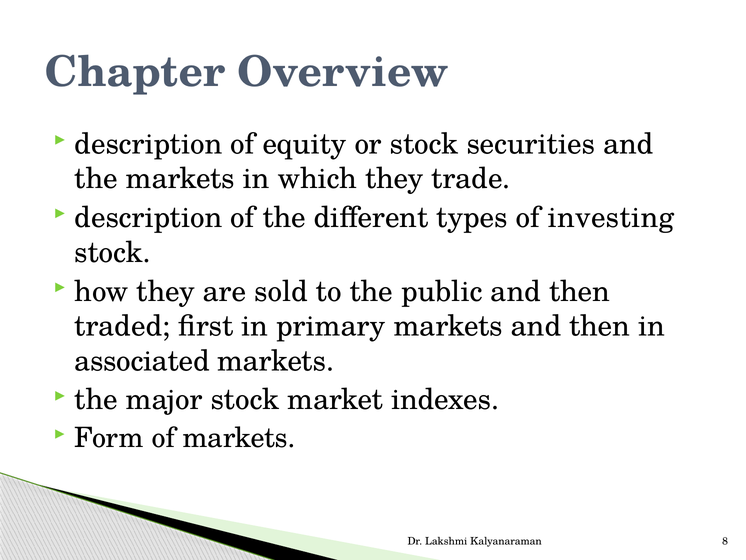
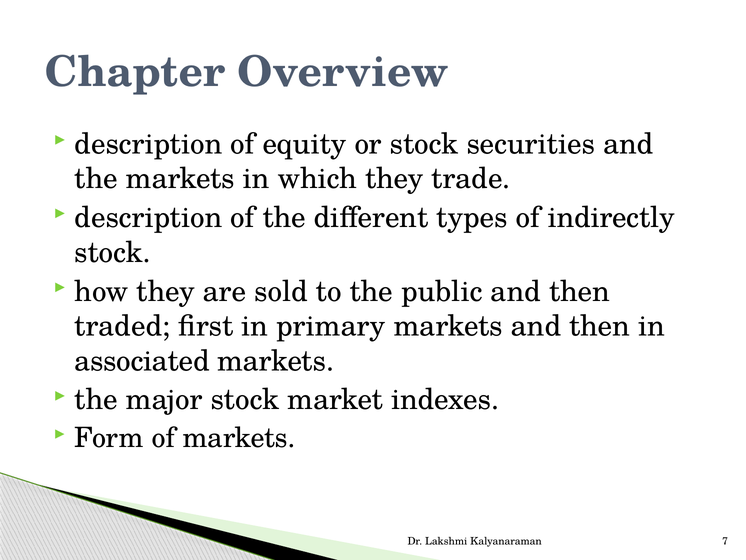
investing: investing -> indirectly
8: 8 -> 7
